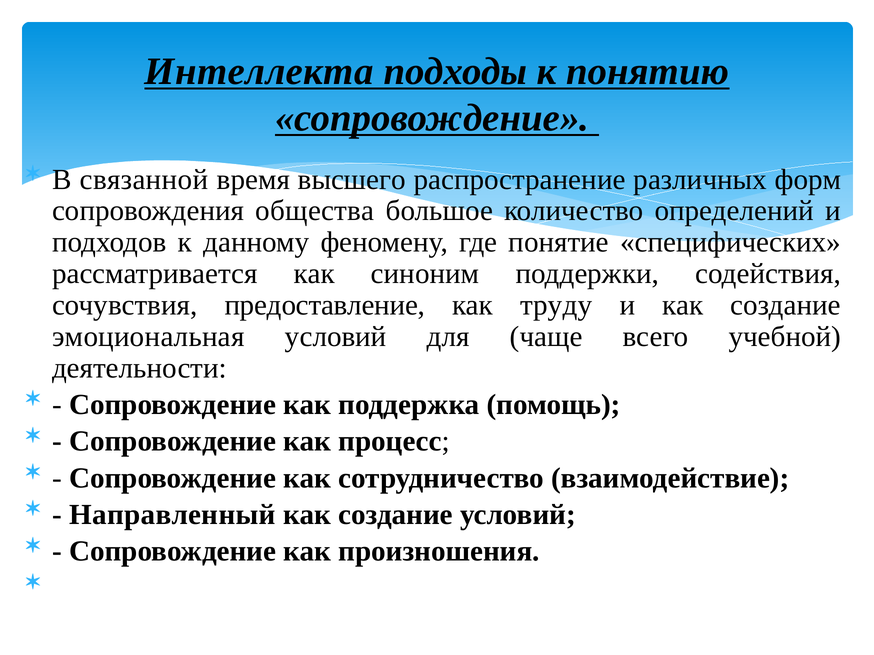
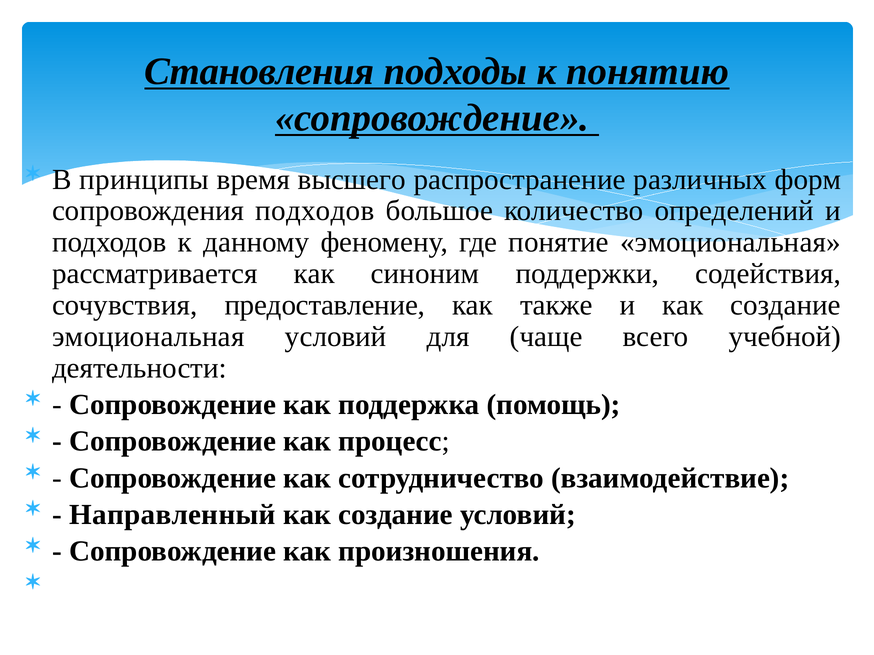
Интеллекта: Интеллекта -> Становления
связанной: связанной -> принципы
сопровождения общества: общества -> подходов
понятие специфических: специфических -> эмоциональная
труду: труду -> также
